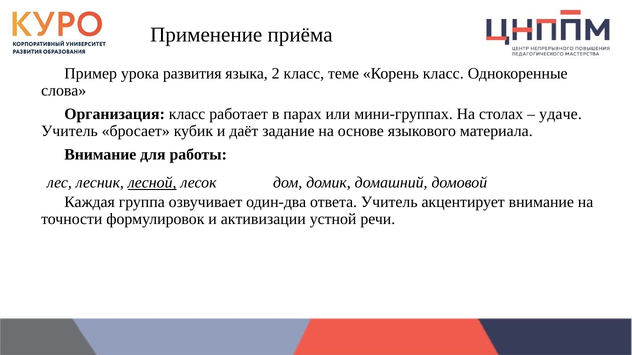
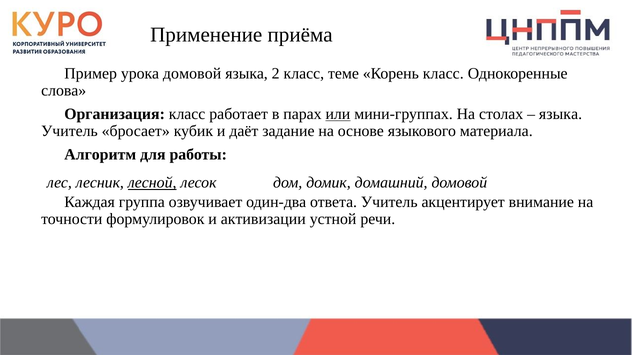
урока развития: развития -> домовой
или underline: none -> present
удаче at (561, 114): удаче -> языка
Внимание at (100, 155): Внимание -> Алгоритм
